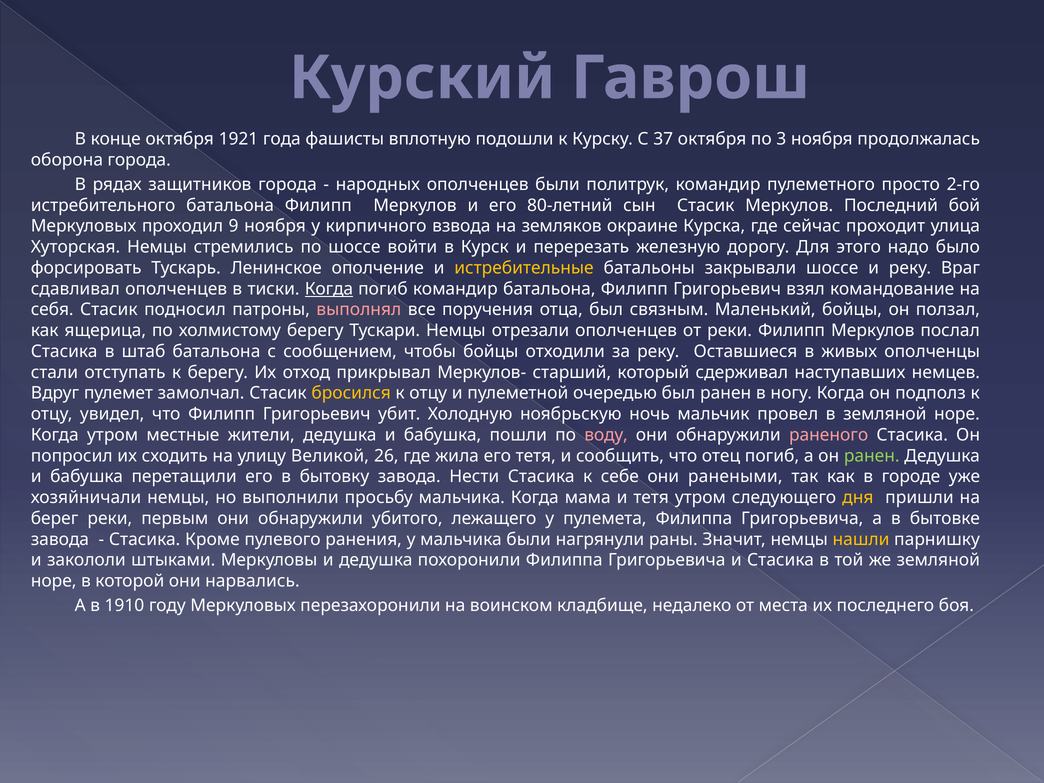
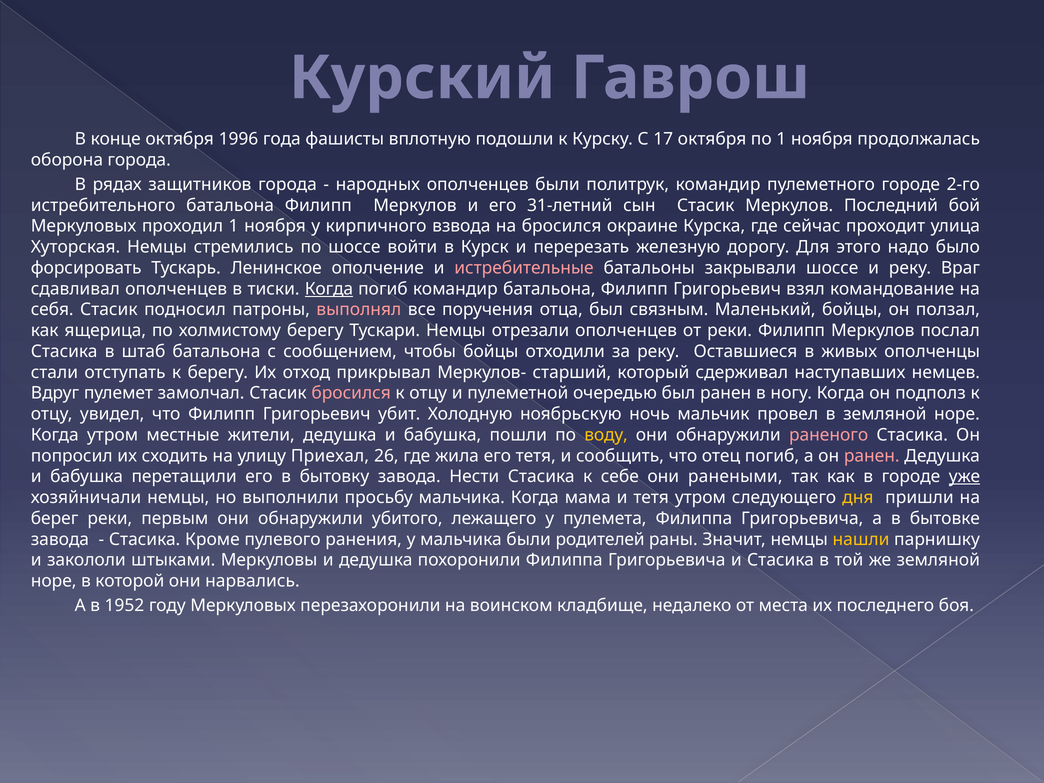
1921: 1921 -> 1996
37: 37 -> 17
по 3: 3 -> 1
пулеметного просто: просто -> городе
80-летний: 80-летний -> 31-летний
проходил 9: 9 -> 1
на земляков: земляков -> бросился
истребительные colour: yellow -> pink
бросился at (351, 393) colour: yellow -> pink
воду colour: pink -> yellow
Великой: Великой -> Приехал
ранен at (872, 456) colour: light green -> pink
уже underline: none -> present
нагрянули: нагрянули -> родителей
1910: 1910 -> 1952
